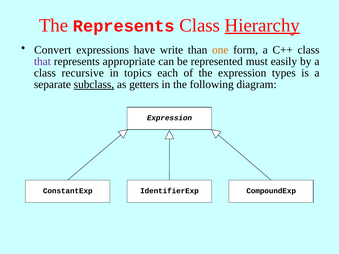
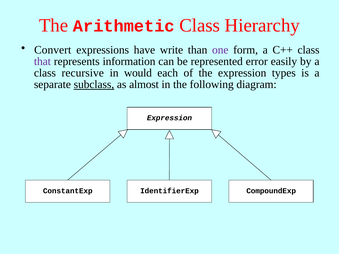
The Represents: Represents -> Arithmetic
Hierarchy underline: present -> none
one colour: orange -> purple
appropriate: appropriate -> information
must: must -> error
topics: topics -> would
getters: getters -> almost
